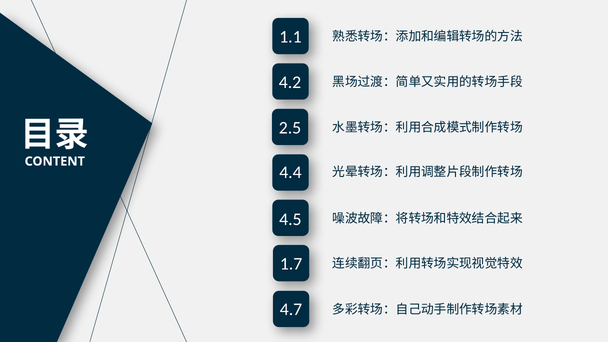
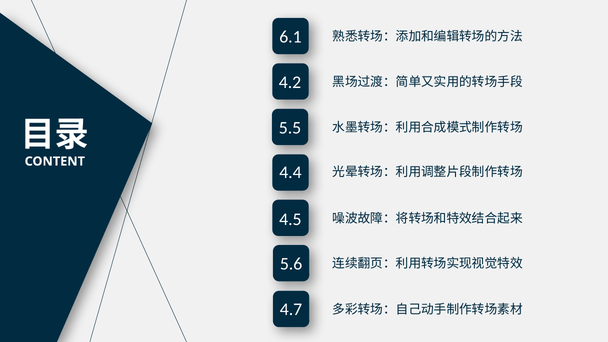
1.1: 1.1 -> 6.1
2.5: 2.5 -> 5.5
1.7: 1.7 -> 5.6
